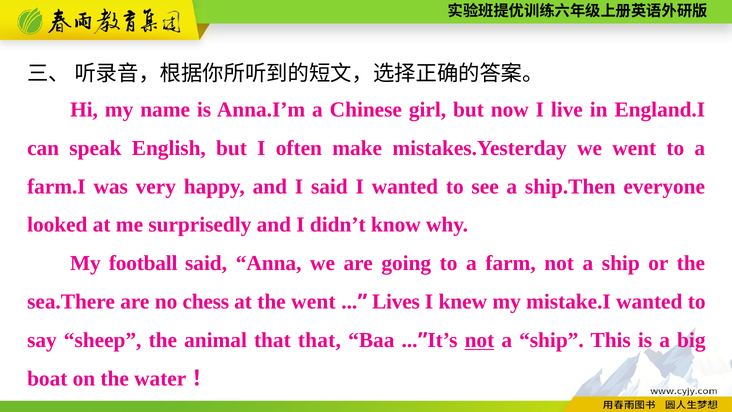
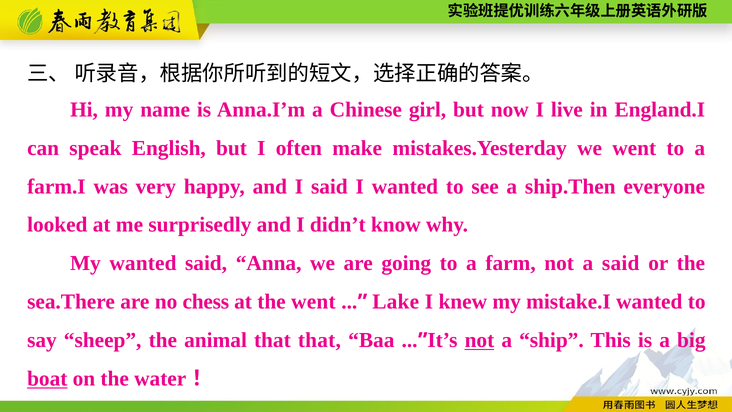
My football: football -> wanted
farm not a ship: ship -> said
Lives: Lives -> Lake
boat underline: none -> present
